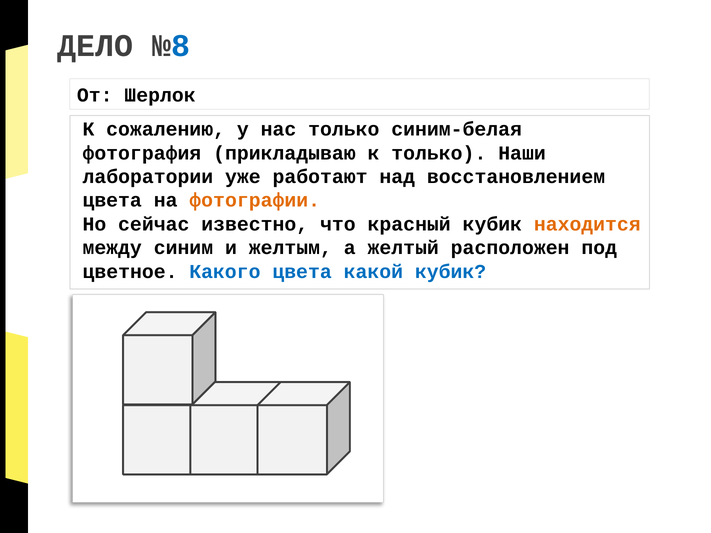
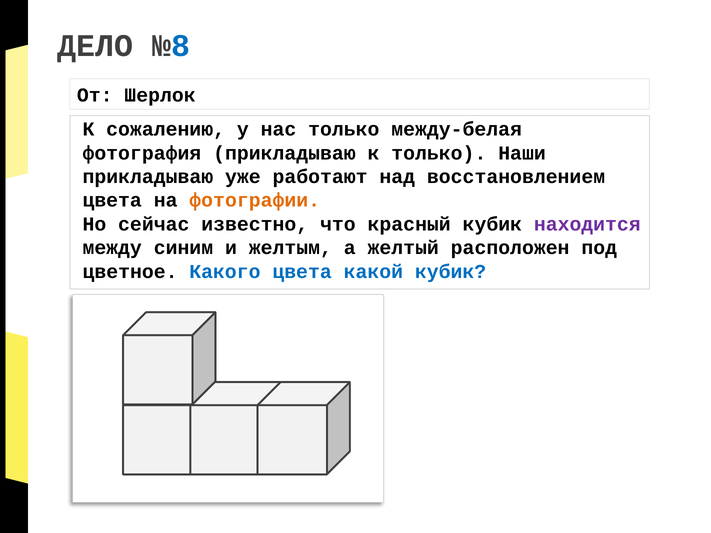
синим-белая: синим-белая -> между-белая
лаборатории at (148, 177): лаборатории -> прикладываю
находится colour: orange -> purple
